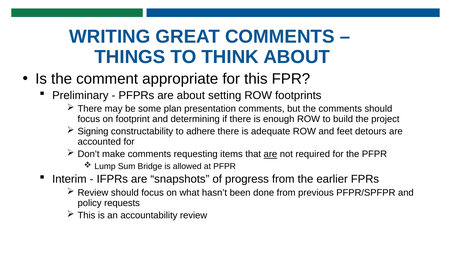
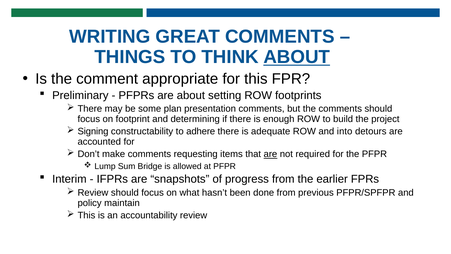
ABOUT at (297, 57) underline: none -> present
feet: feet -> into
requests: requests -> maintain
